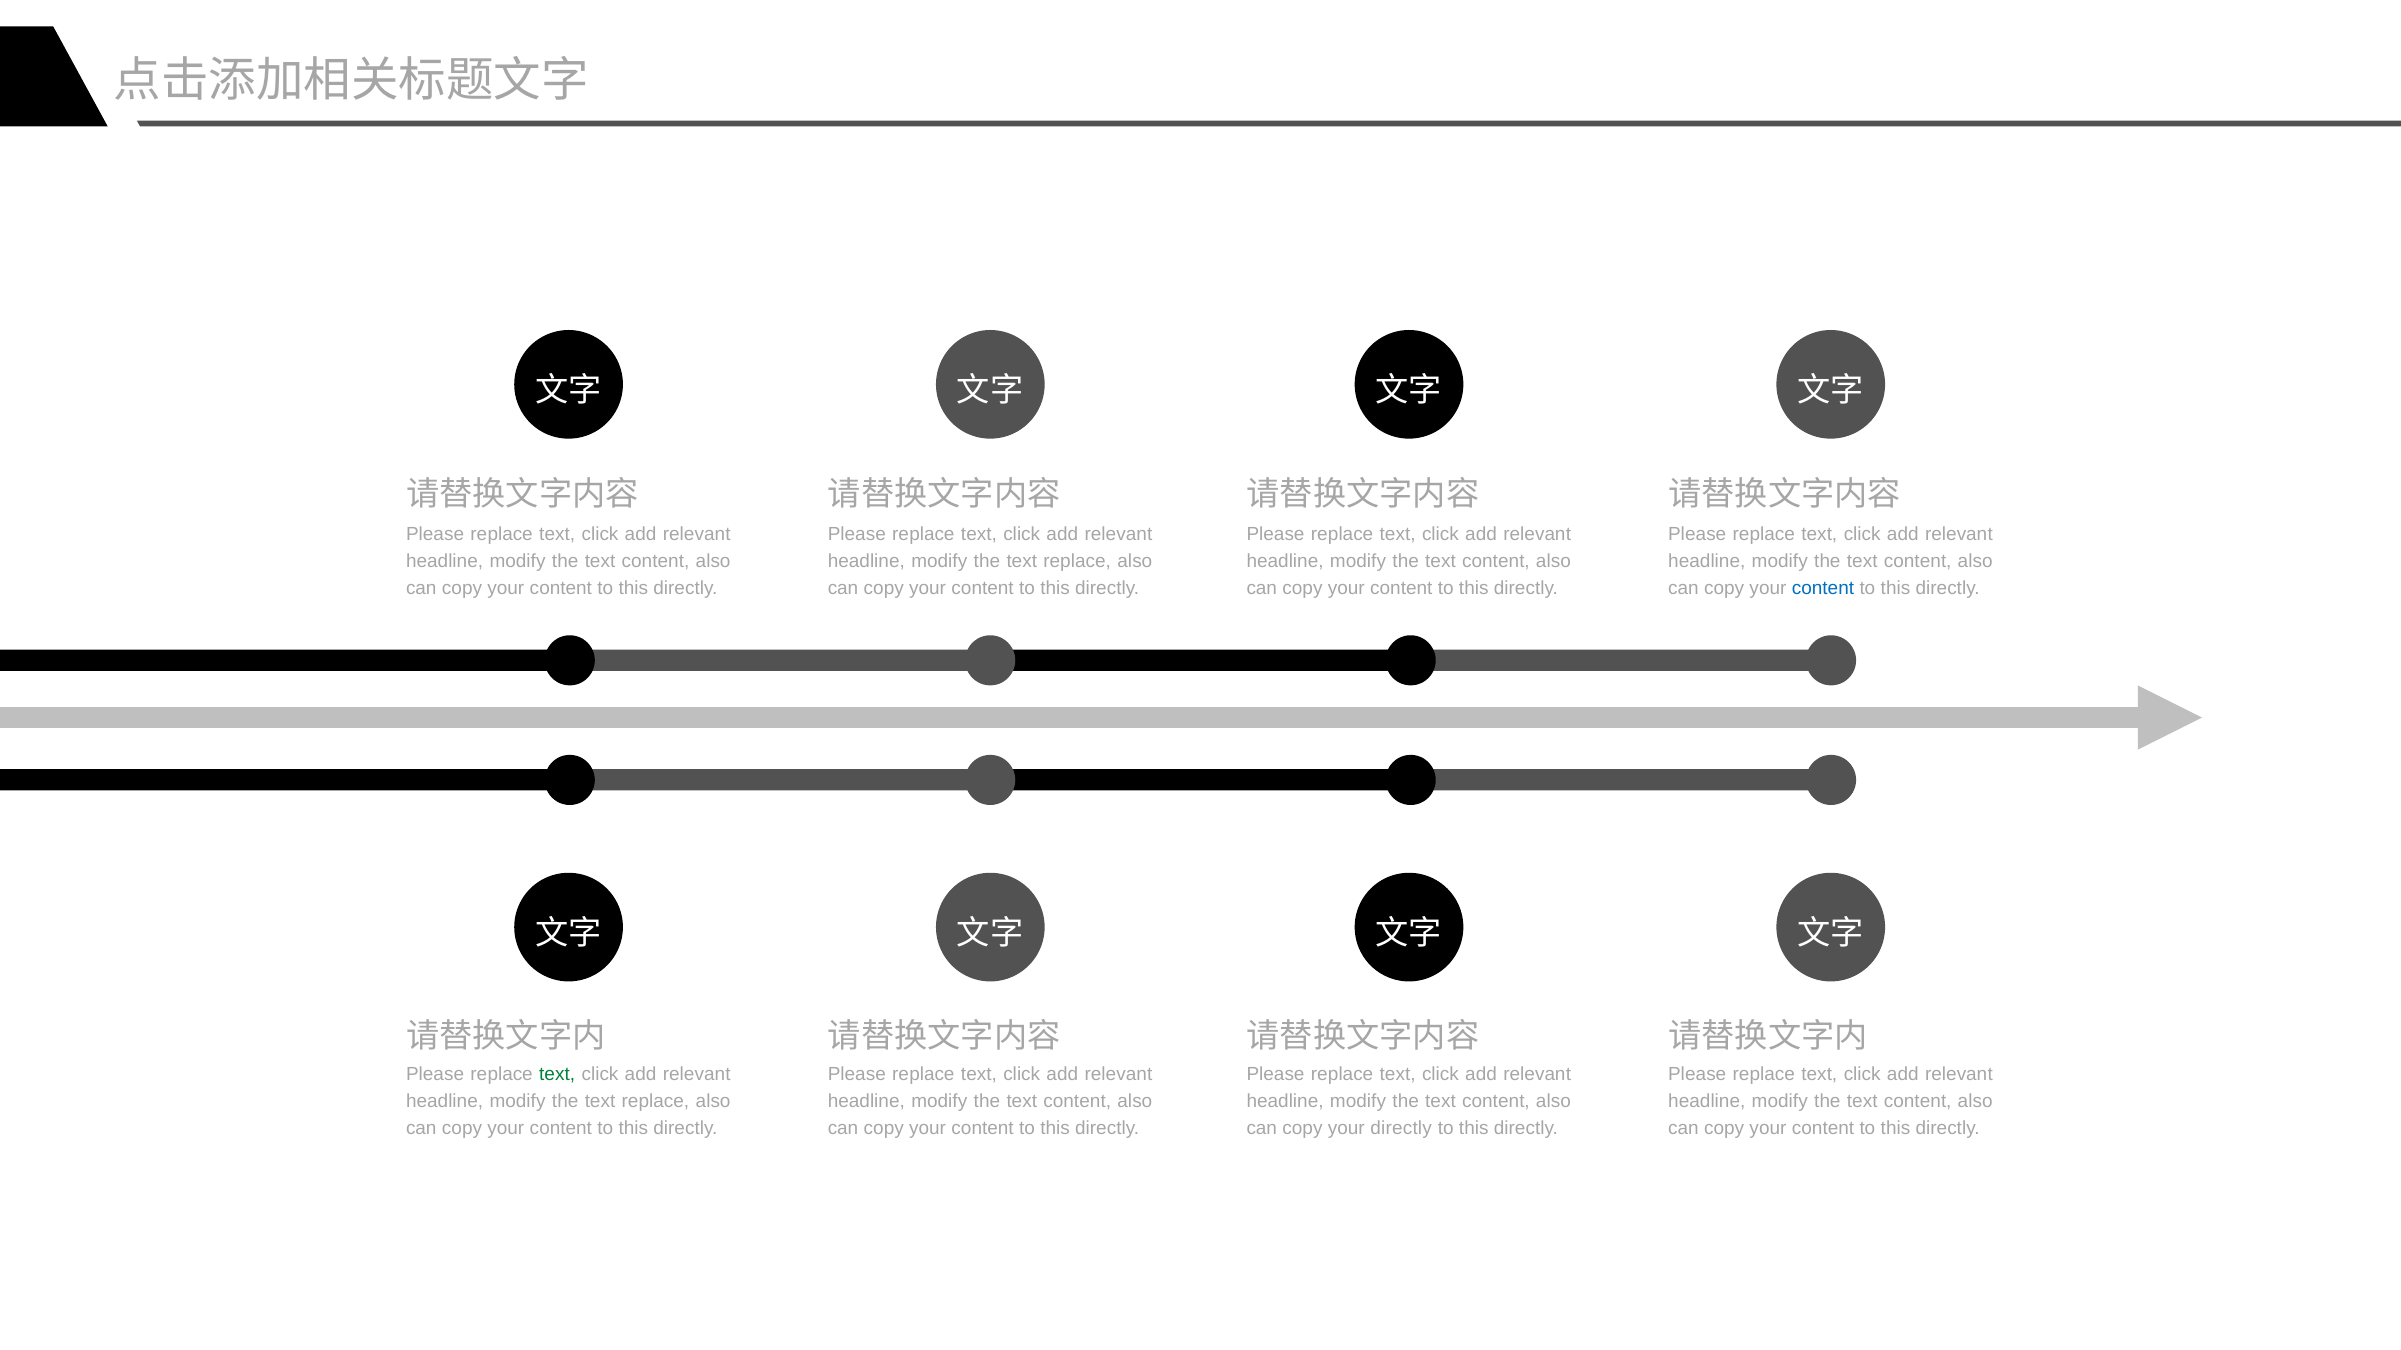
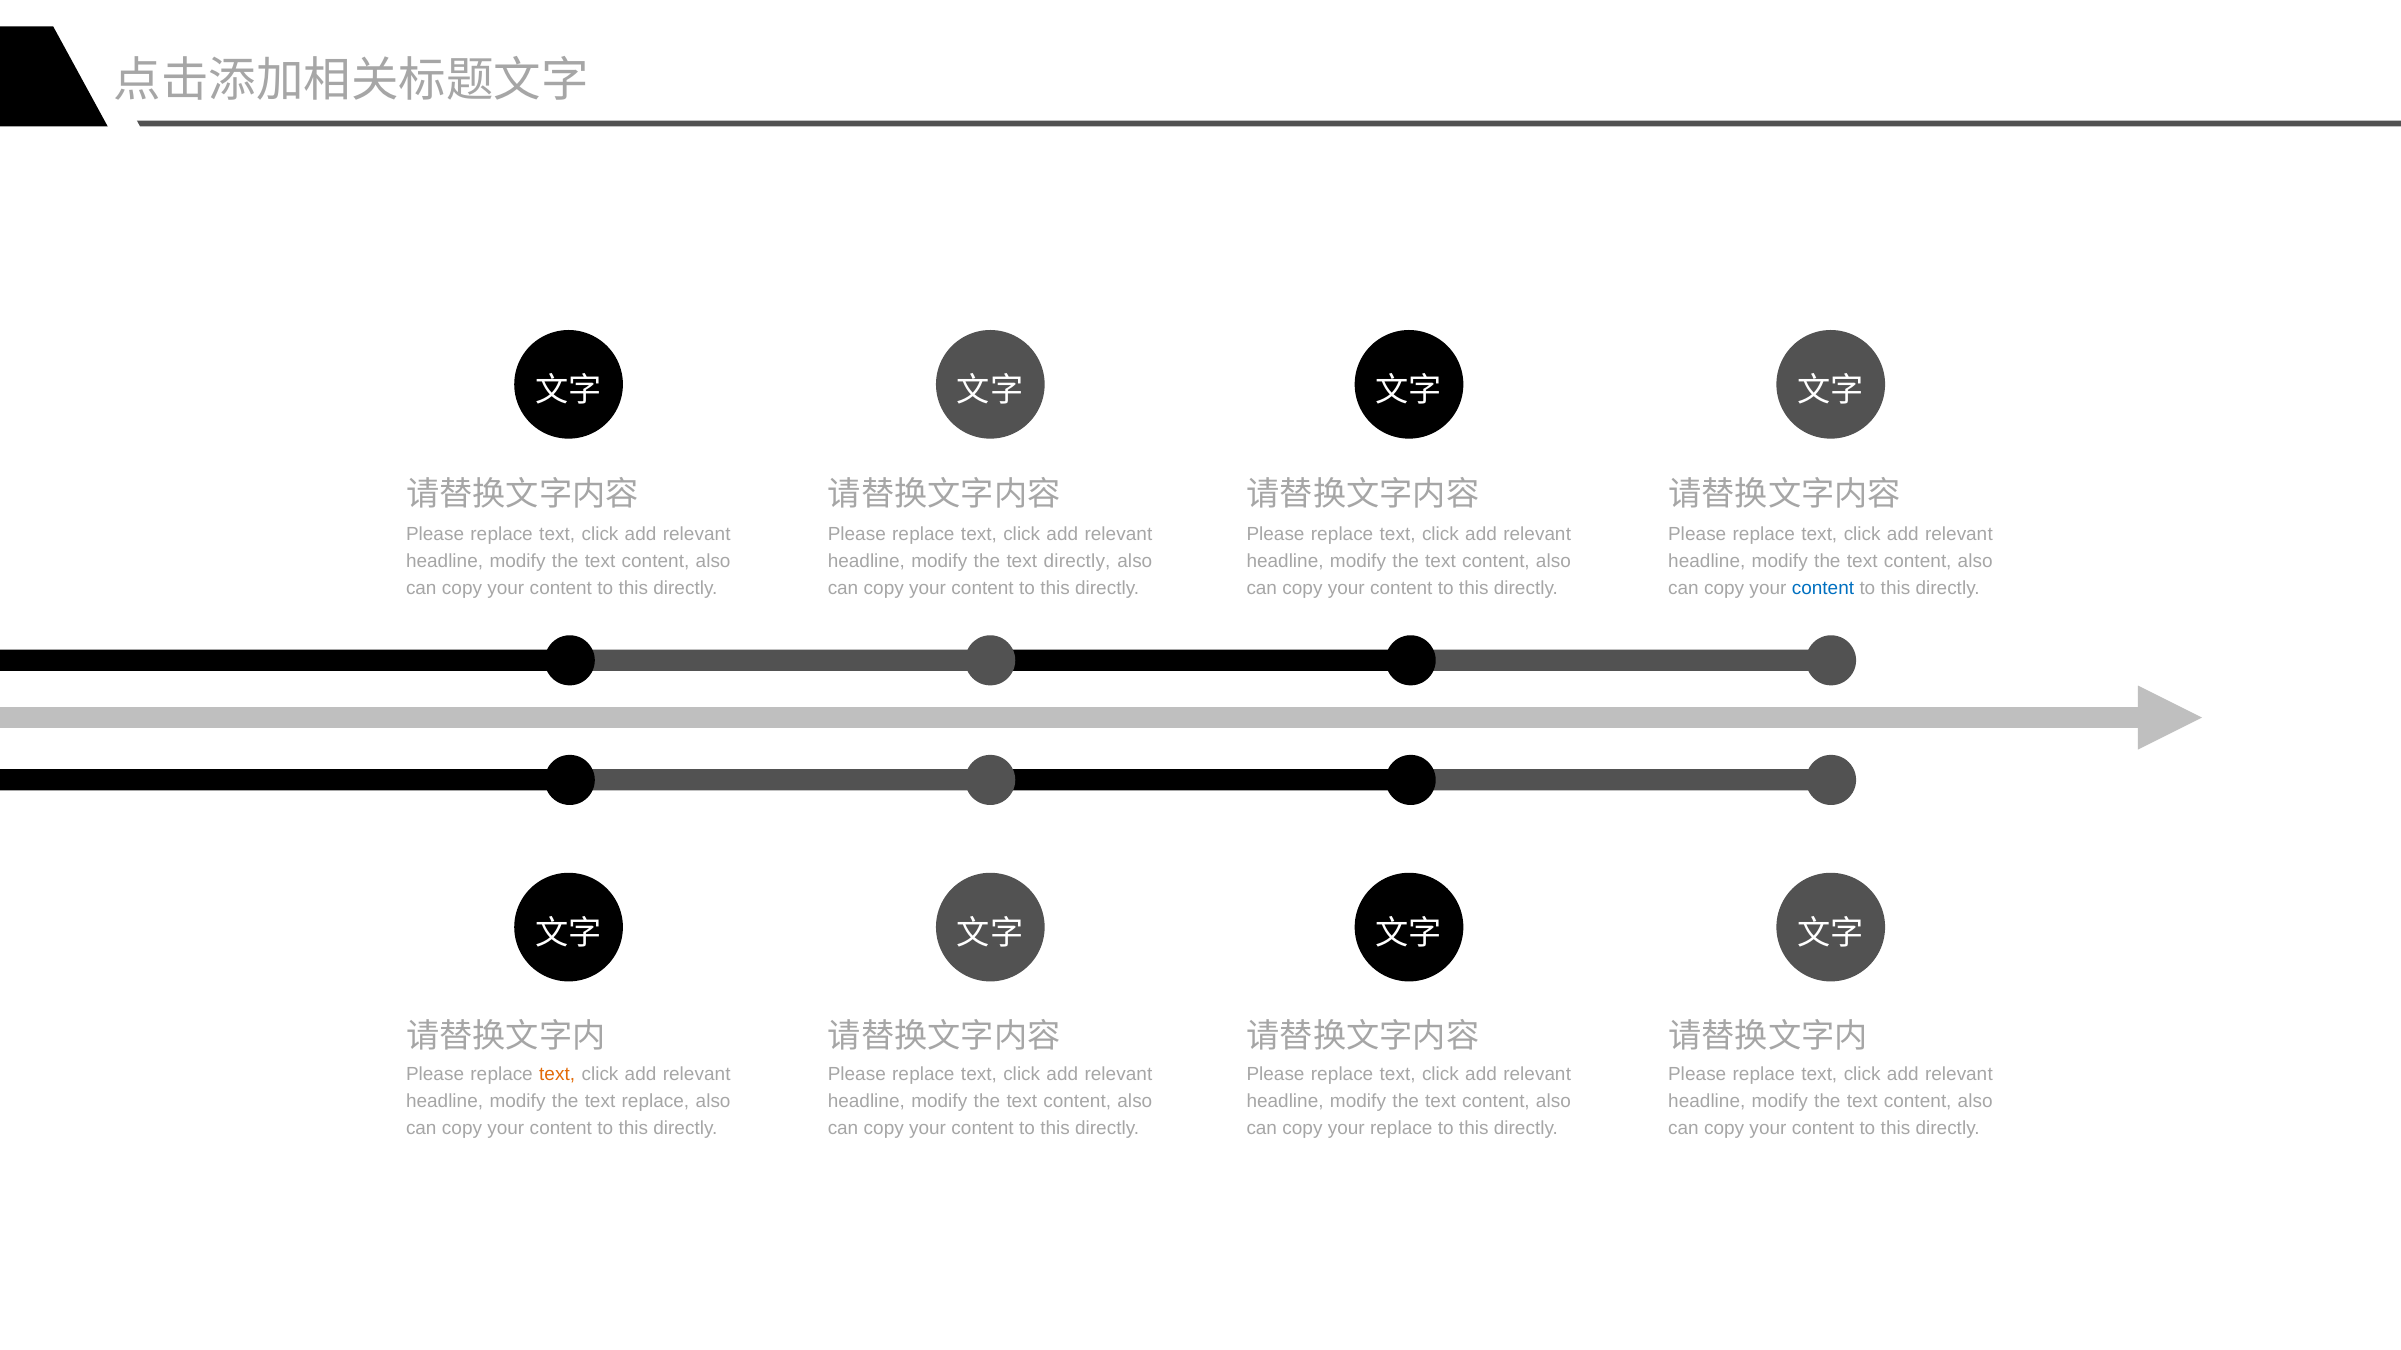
replace at (1077, 562): replace -> directly
text at (557, 1075) colour: green -> orange
your directly: directly -> replace
